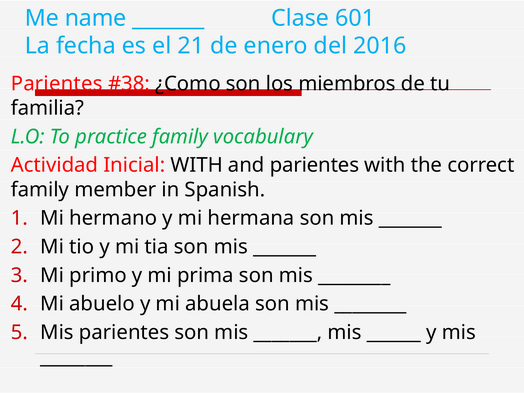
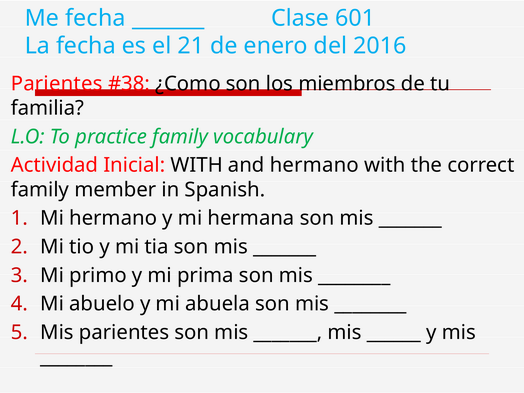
Me name: name -> fecha
and parientes: parientes -> hermano
